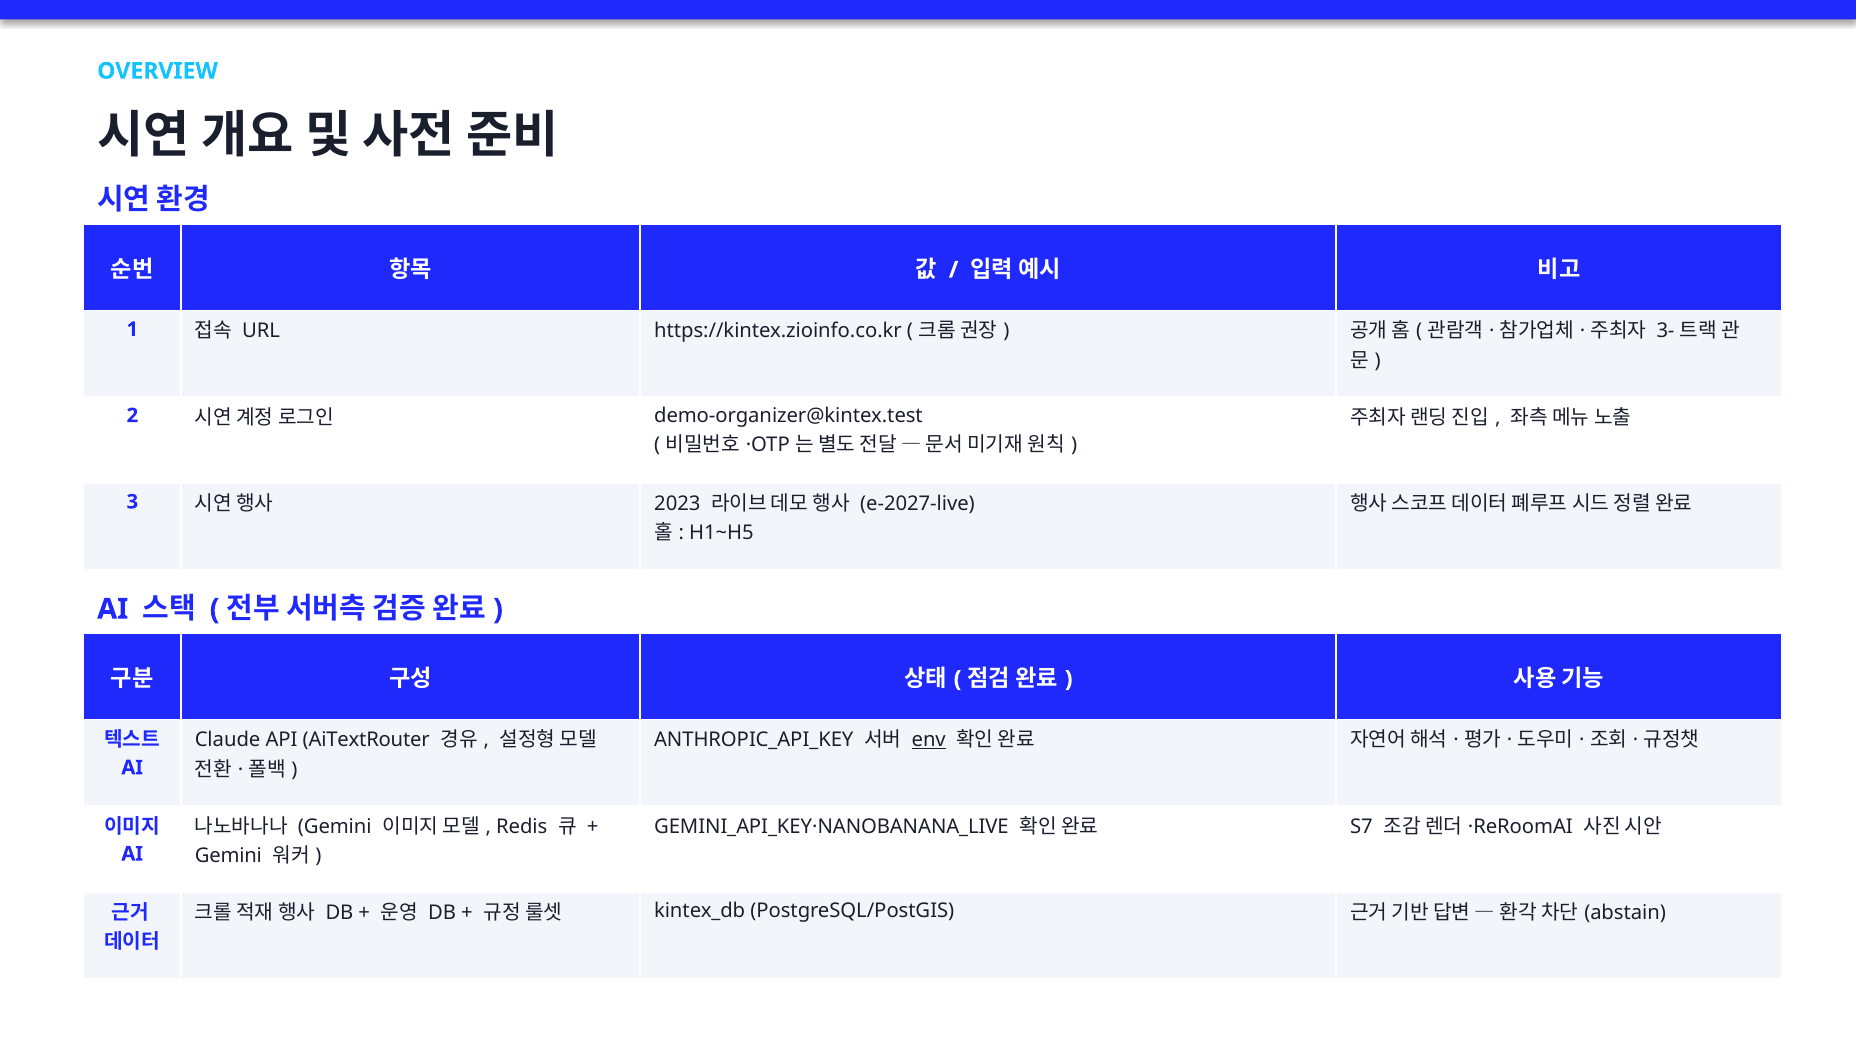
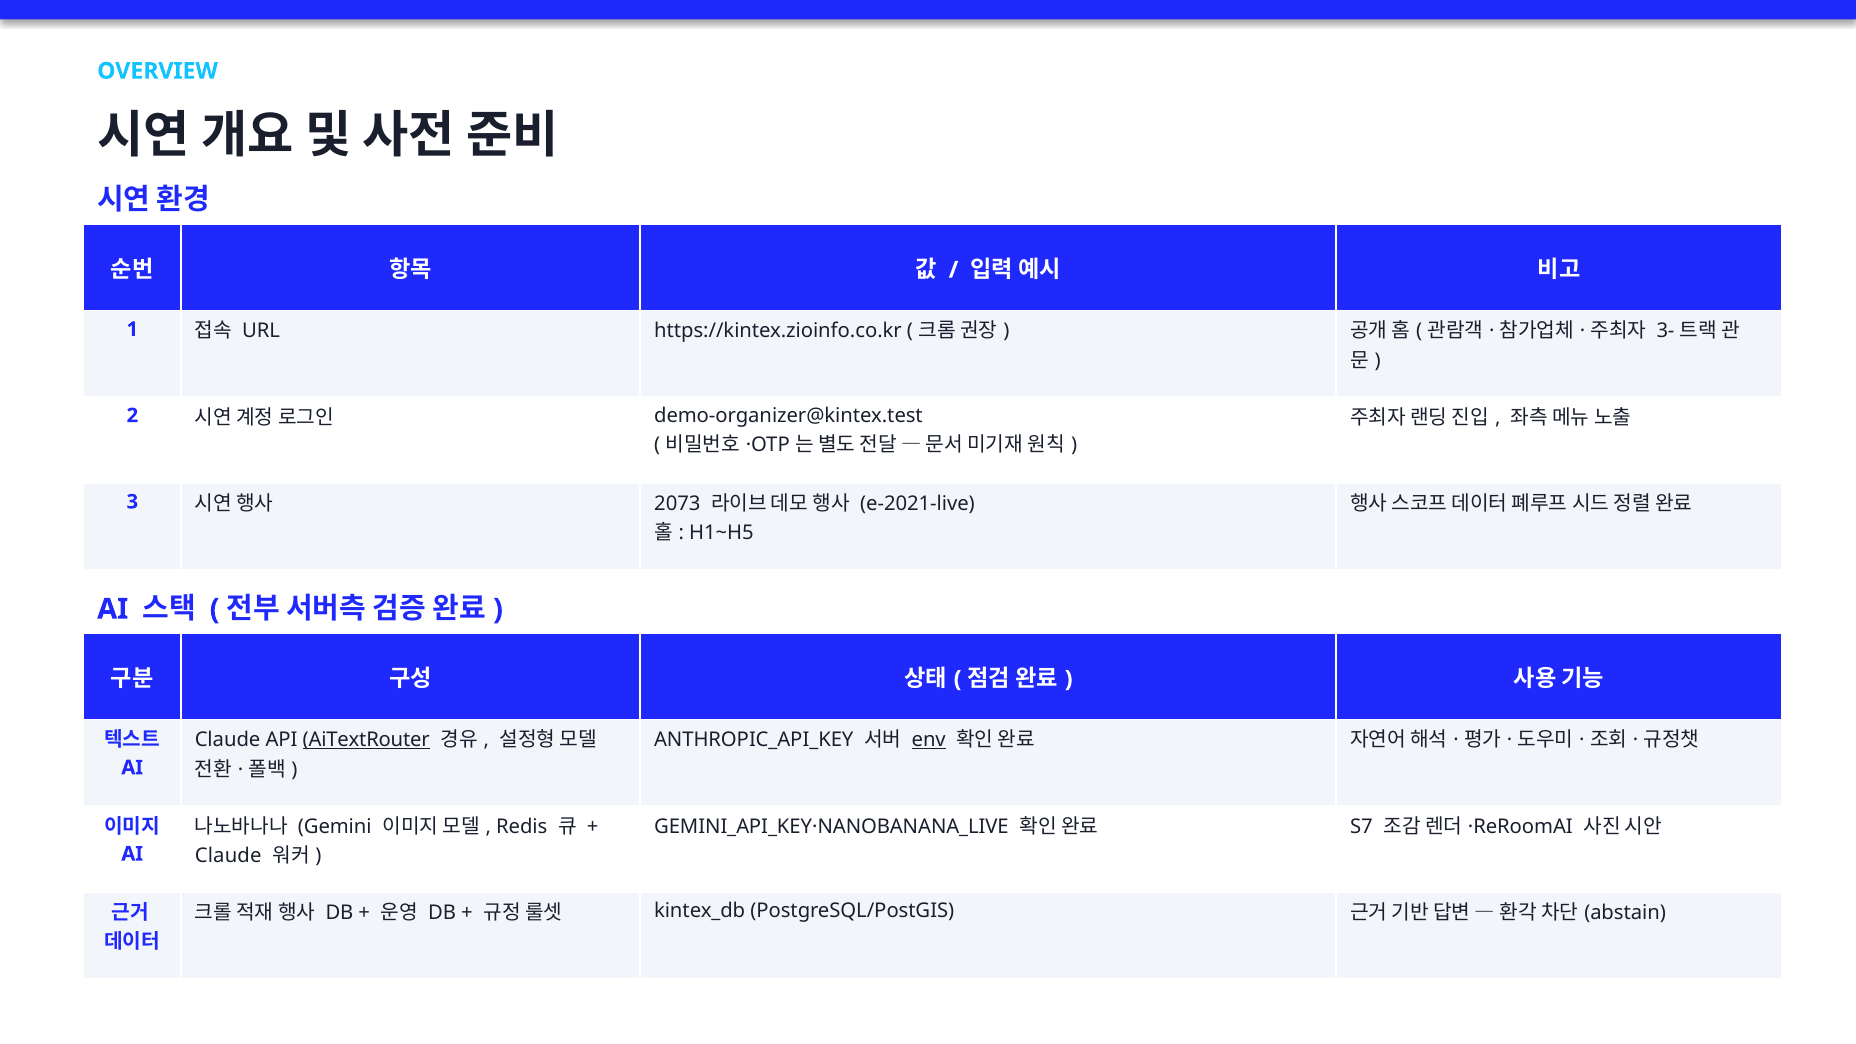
2023: 2023 -> 2073
e-2027-live: e-2027-live -> e-2021-live
AiTextRouter underline: none -> present
Gemini at (228, 856): Gemini -> Claude
